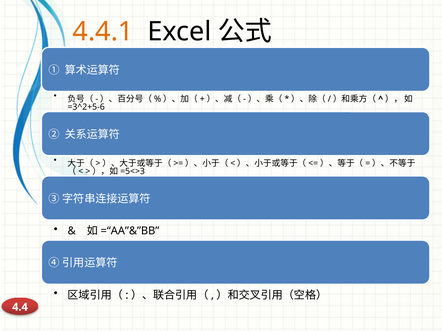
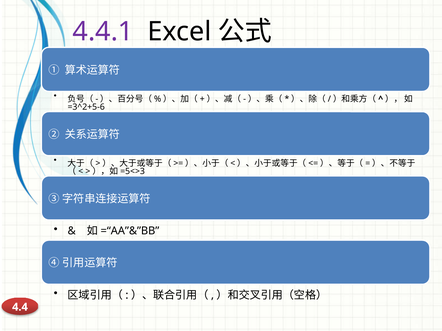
4.4.1 colour: orange -> purple
